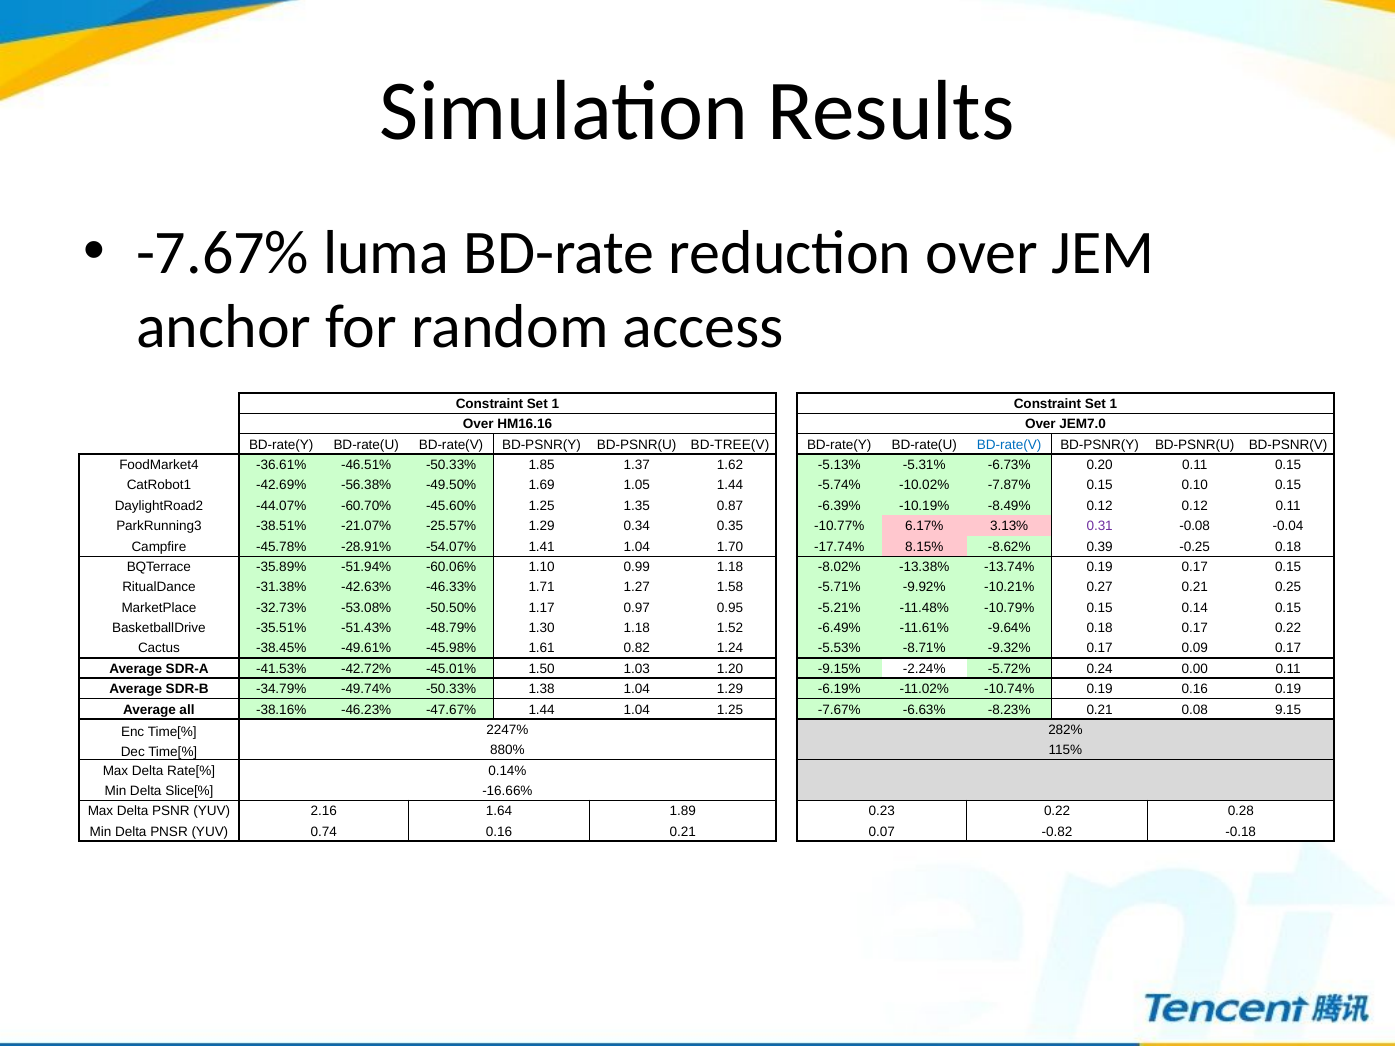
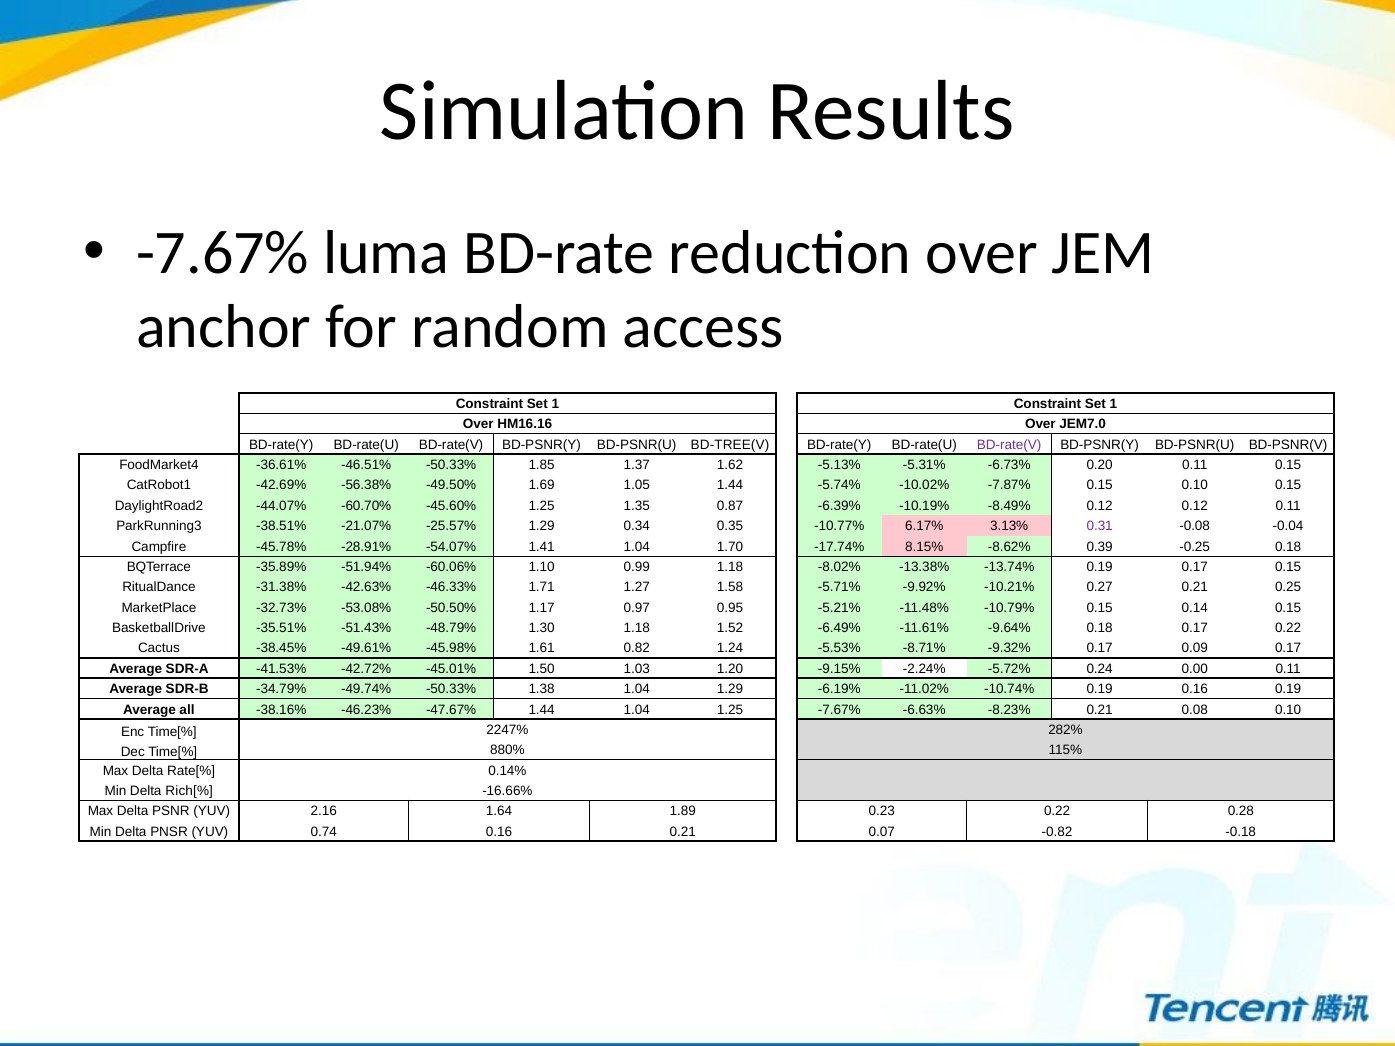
BD-rate(V at (1009, 445) colour: blue -> purple
0.08 9.15: 9.15 -> 0.10
Slice[%: Slice[% -> Rich[%
